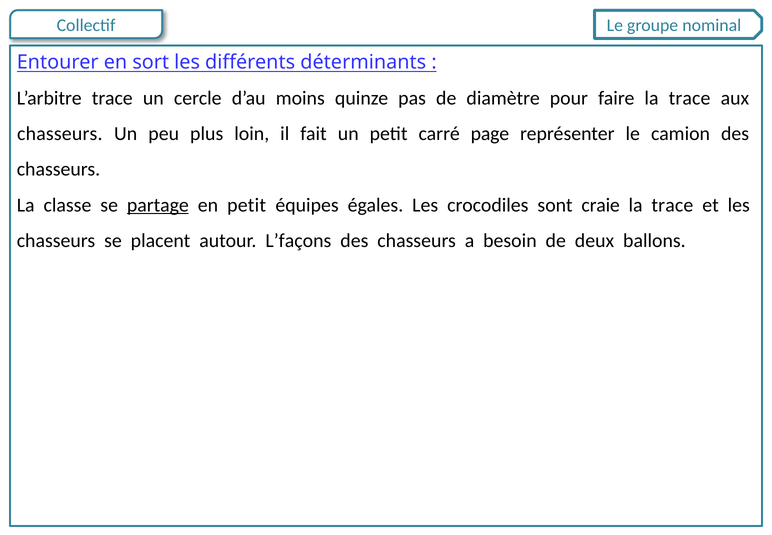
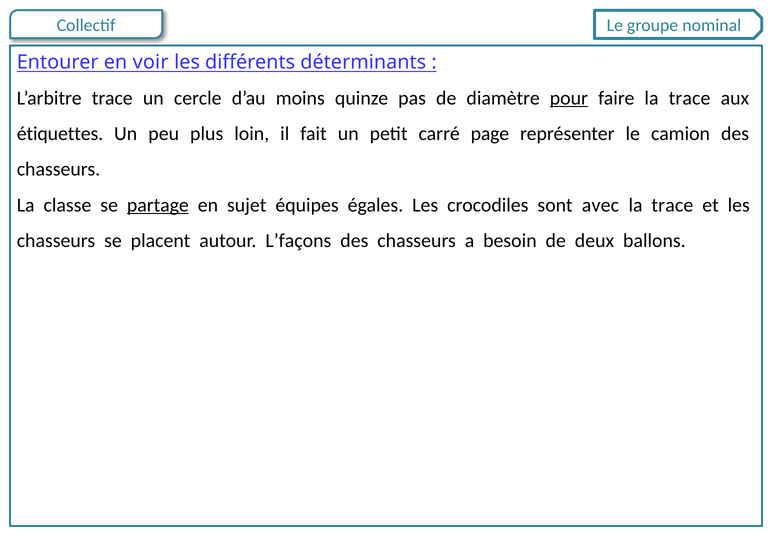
sort: sort -> voir
pour underline: none -> present
chasseurs at (60, 134): chasseurs -> étiquettes
en petit: petit -> sujet
craie: craie -> avec
